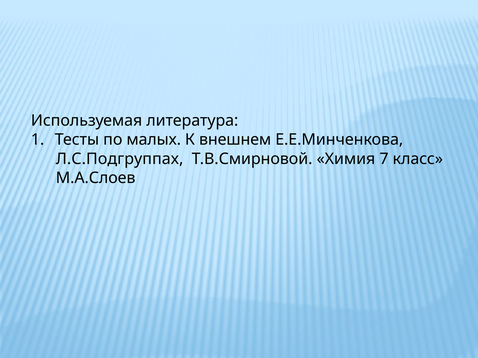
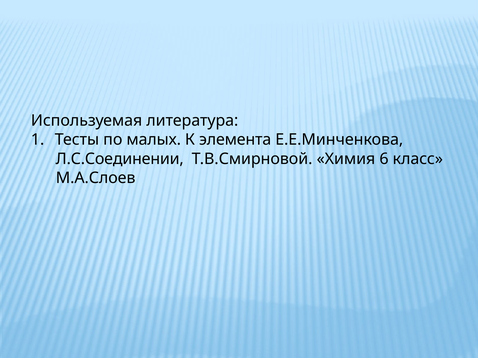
внешнем: внешнем -> элемента
Л.С.Подгруппах: Л.С.Подгруппах -> Л.С.Соединении
7: 7 -> 6
